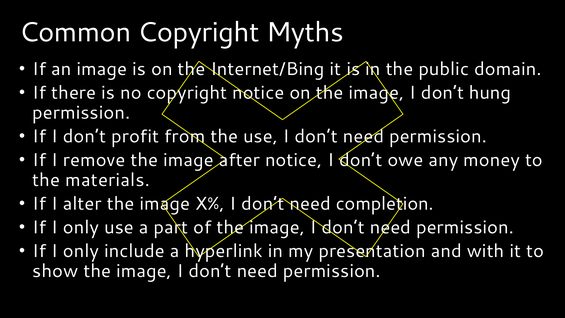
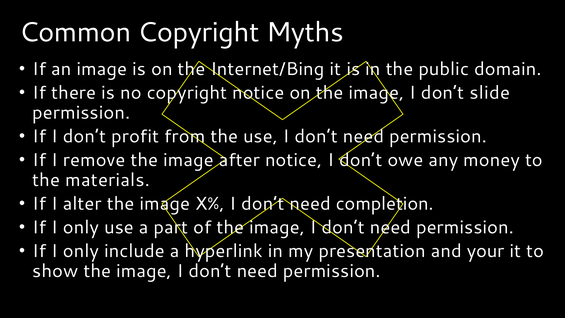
hung: hung -> slide
with: with -> your
